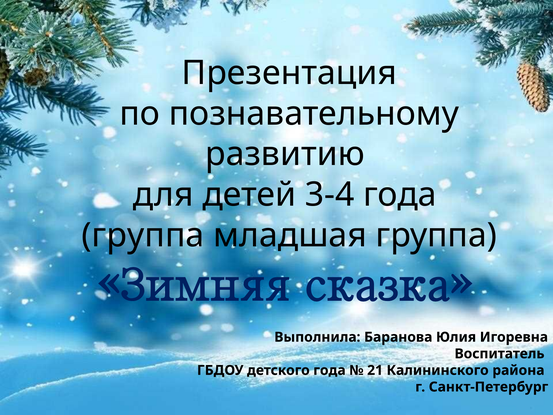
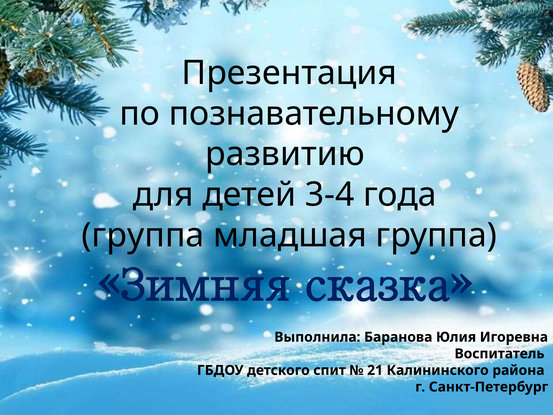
детского года: года -> спит
